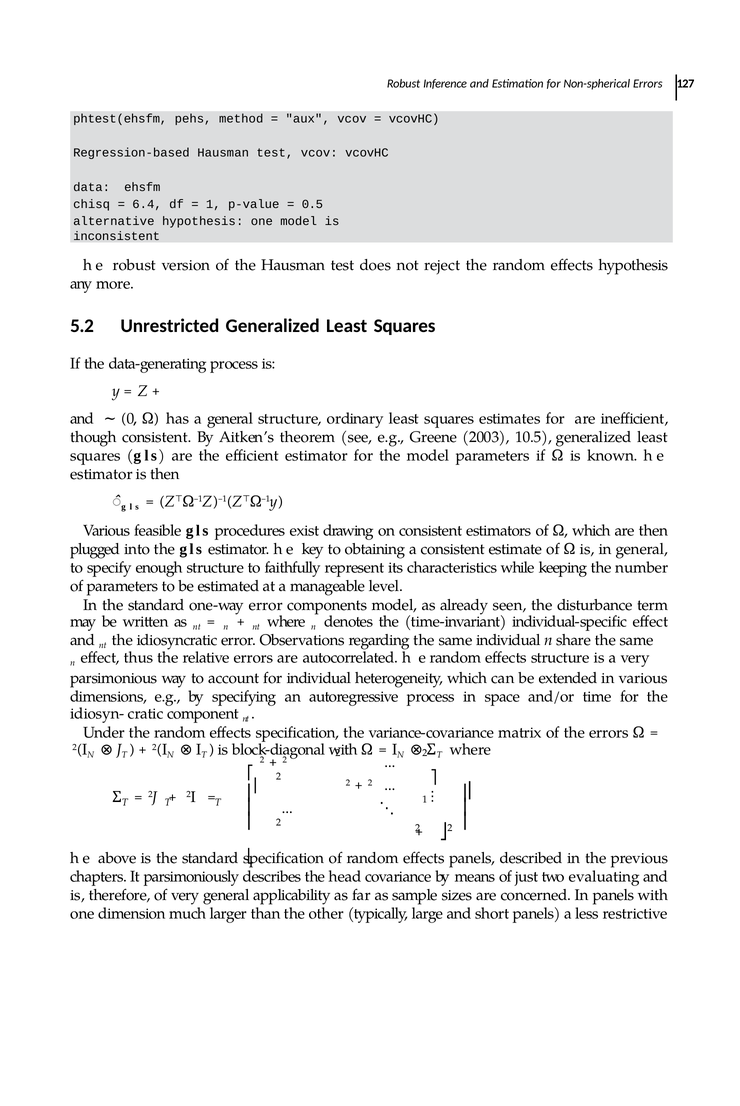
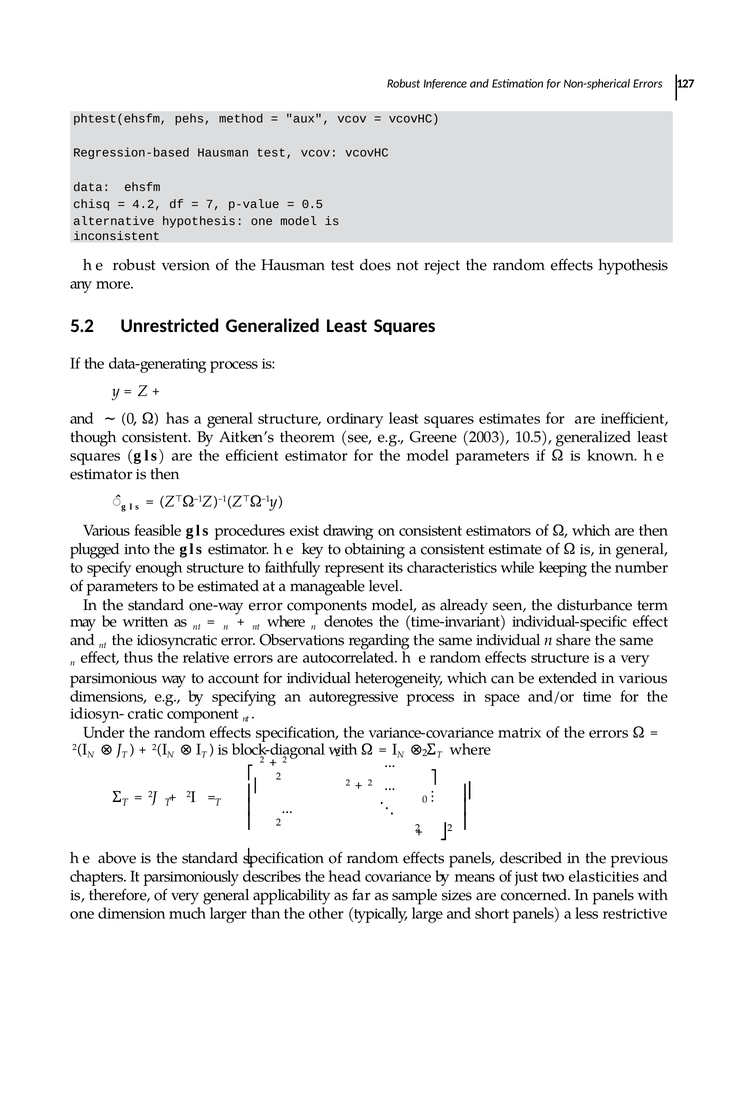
6.4: 6.4 -> 4.2
1 at (213, 204): 1 -> 7
1 at (425, 799): 1 -> 0
evaluating: evaluating -> elasticities
